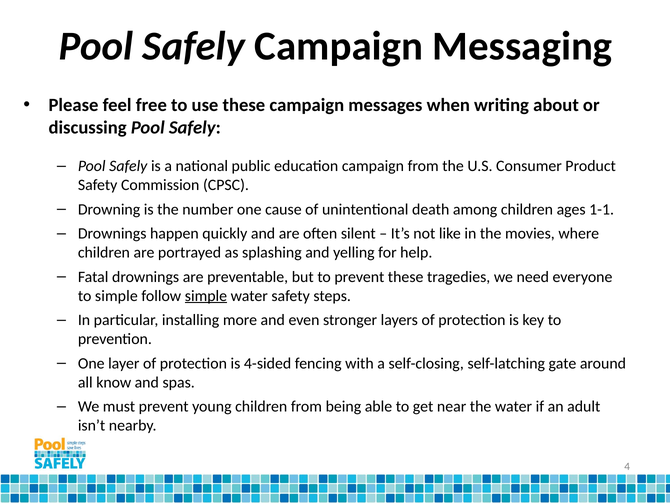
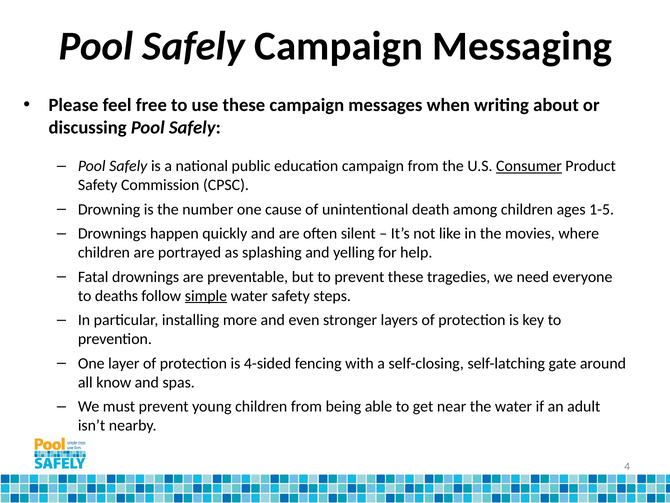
Consumer underline: none -> present
1-1: 1-1 -> 1-5
to simple: simple -> deaths
